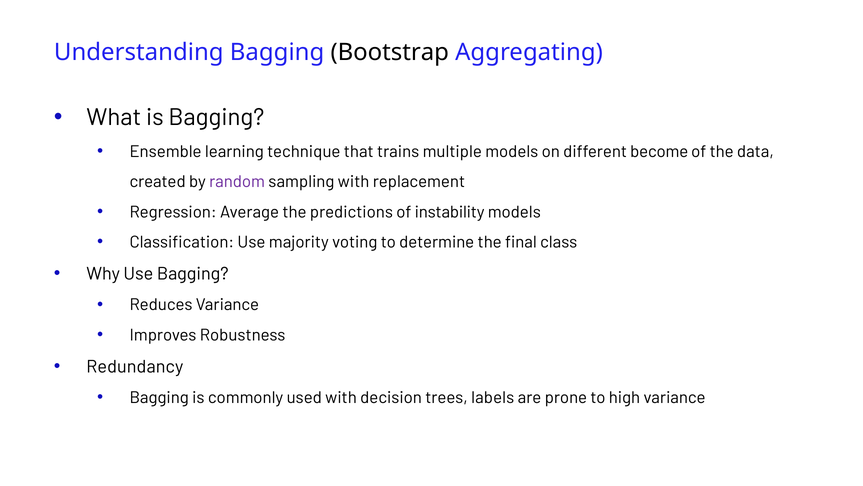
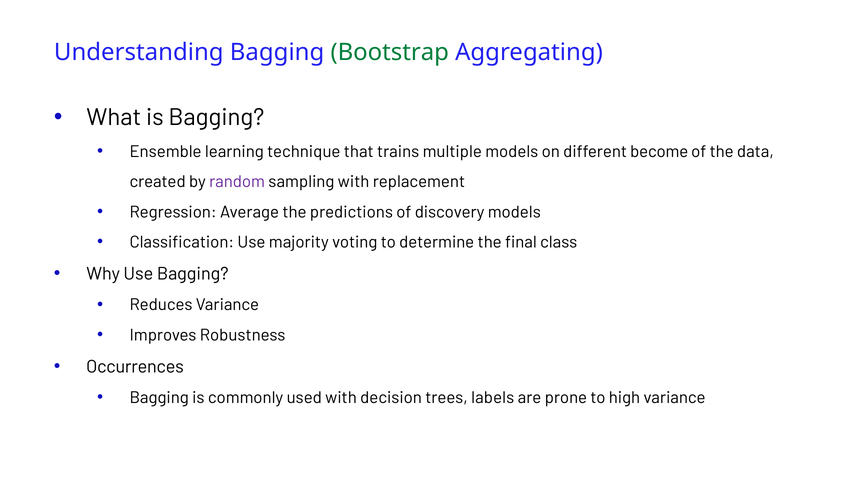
Bootstrap colour: black -> green
instability: instability -> discovery
Redundancy: Redundancy -> Occurrences
